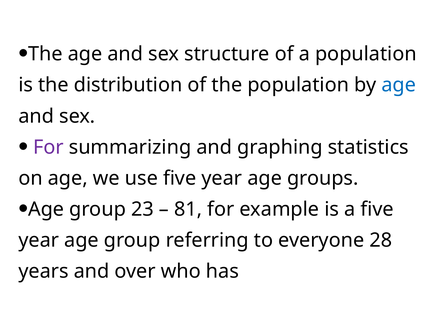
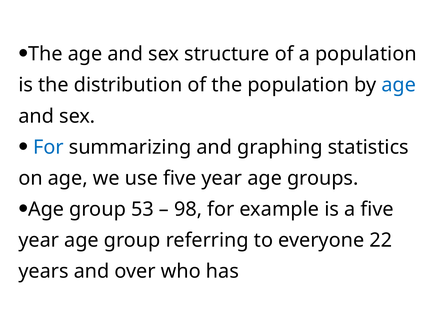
For at (48, 147) colour: purple -> blue
23: 23 -> 53
81: 81 -> 98
28: 28 -> 22
